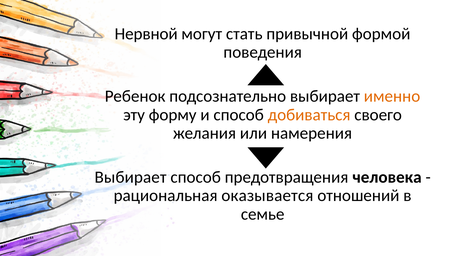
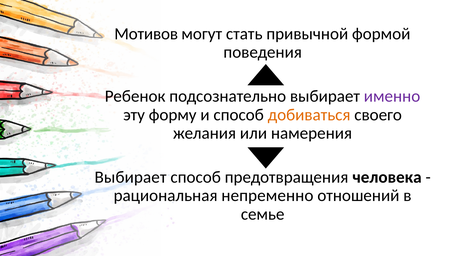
Нервной: Нервной -> Мотивов
именно colour: orange -> purple
оказывается: оказывается -> непременно
